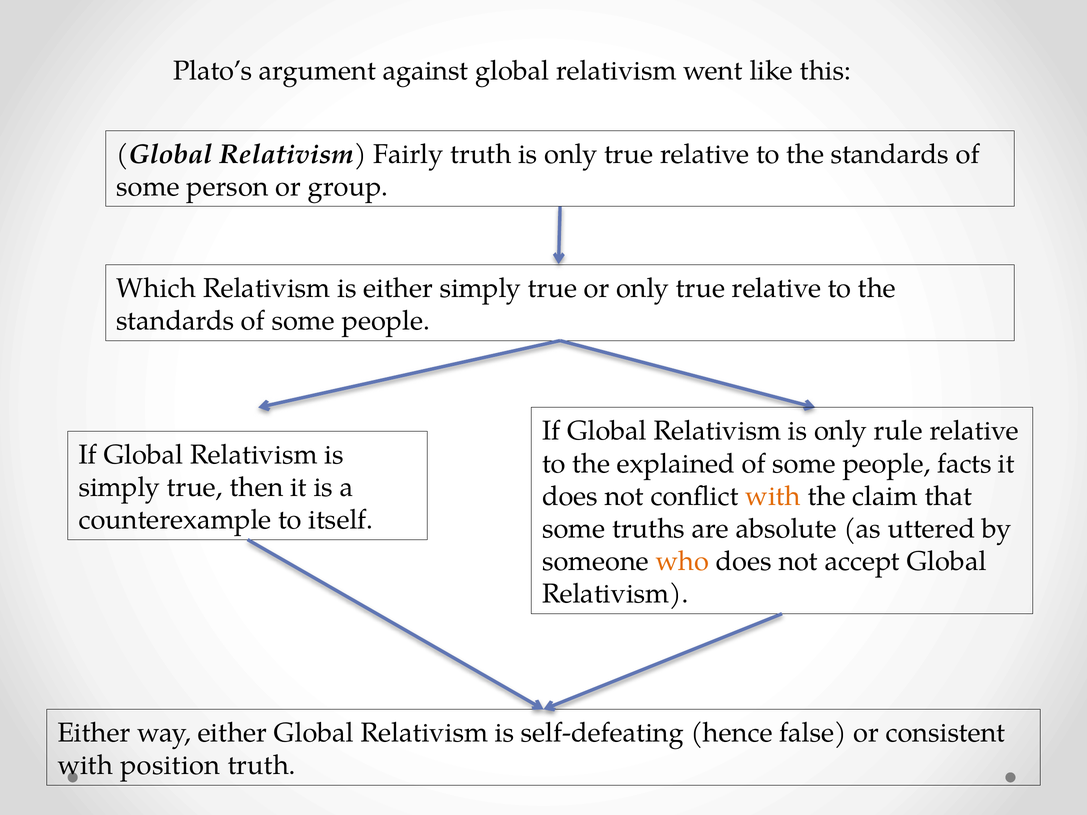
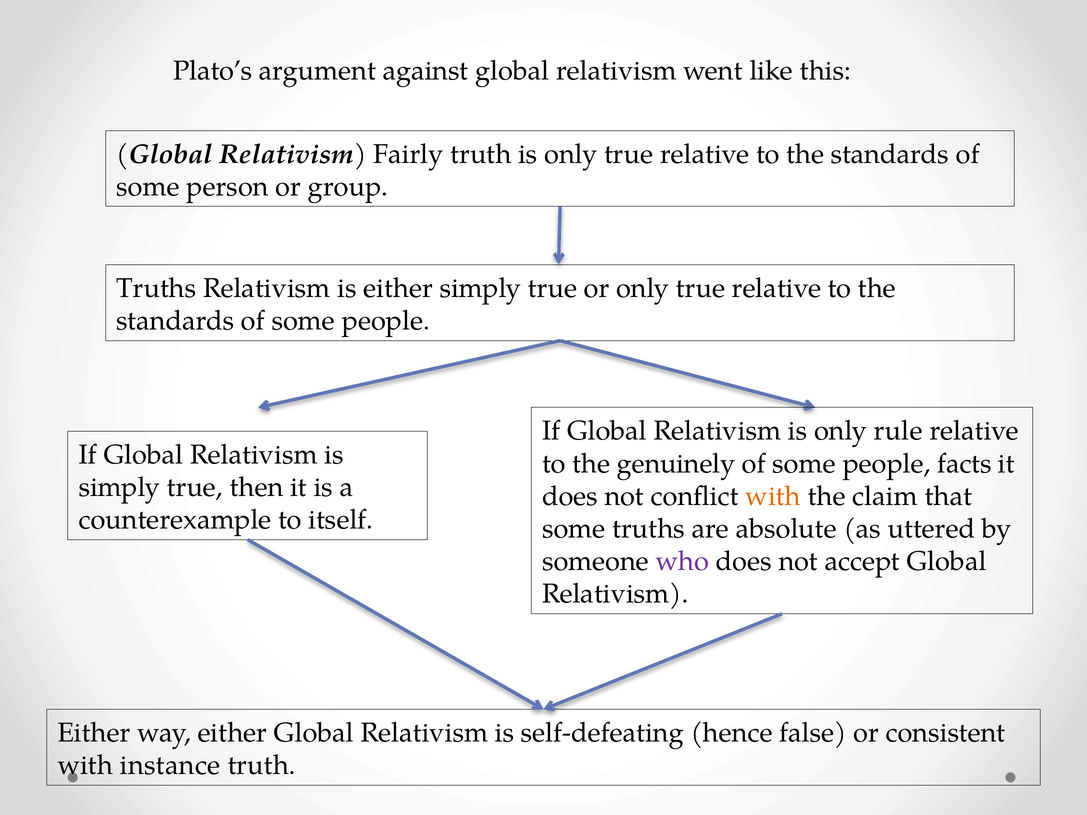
Which at (156, 288): Which -> Truths
explained: explained -> genuinely
who colour: orange -> purple
position: position -> instance
